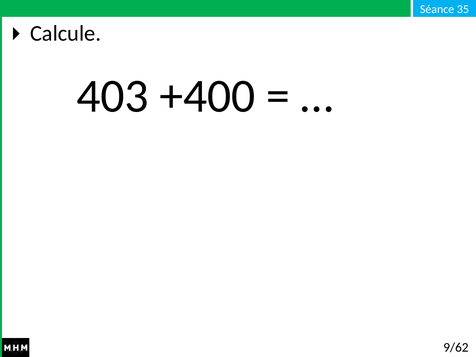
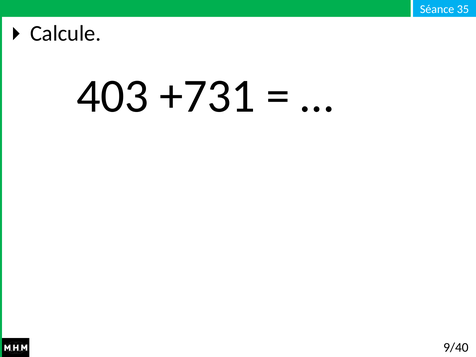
+400: +400 -> +731
9/62: 9/62 -> 9/40
